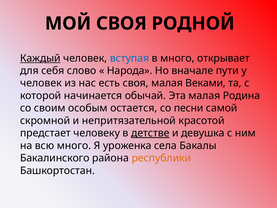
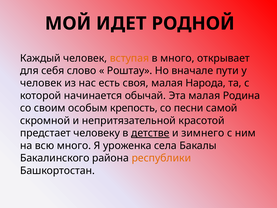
МОЙ СВОЯ: СВОЯ -> ИДЕТ
Каждый underline: present -> none
вступая colour: blue -> orange
Народа: Народа -> Роштау
Веками: Веками -> Народа
остается: остается -> крепость
девушка: девушка -> зимнего
